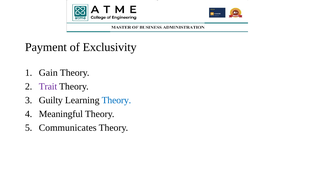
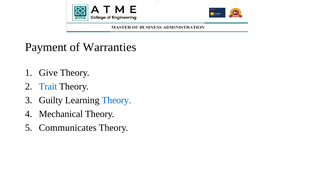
Exclusivity: Exclusivity -> Warranties
Gain: Gain -> Give
Trait colour: purple -> blue
Meaningful: Meaningful -> Mechanical
